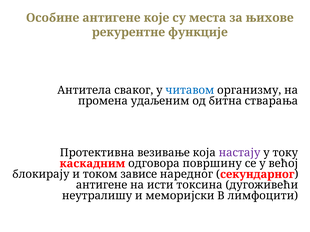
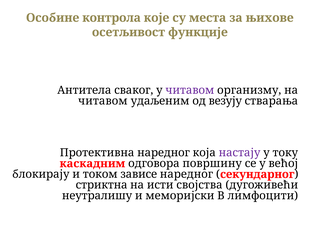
антигенe: антигенe -> контрола
рекурентне: рекурентне -> осетљивост
читавом at (190, 90) colour: blue -> purple
промена at (103, 101): промена -> читавом
битна: битна -> везују
Протективна везивање: везивање -> наредног
антигене: антигене -> стриктна
токсина: токсина -> својства
